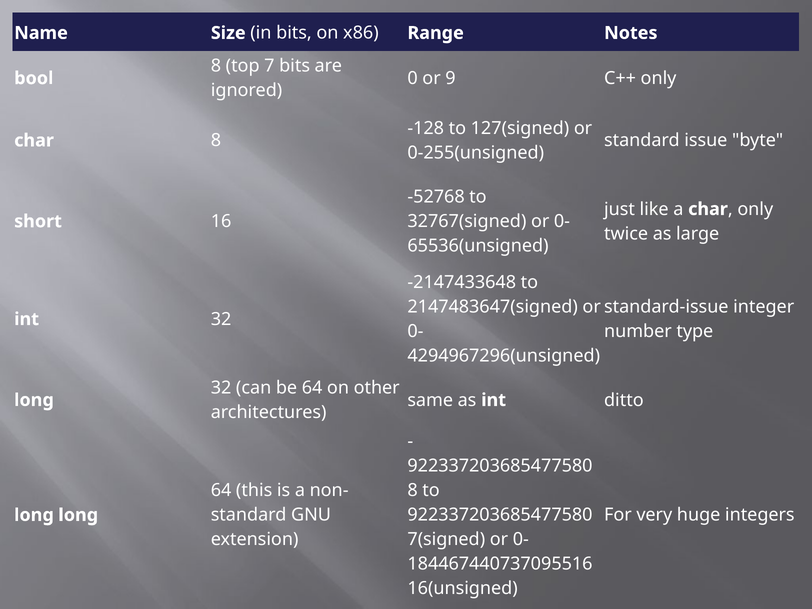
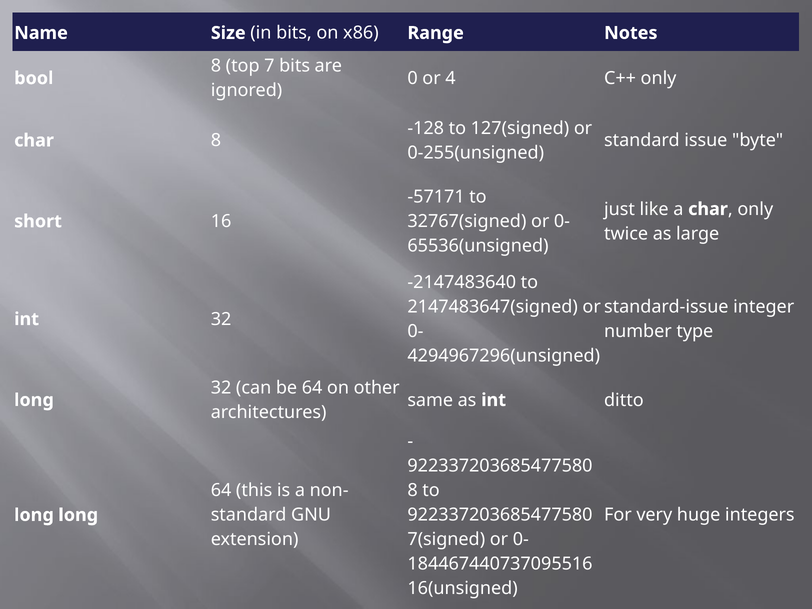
9: 9 -> 4
-52768: -52768 -> -57171
-2147433648: -2147433648 -> -2147483640
